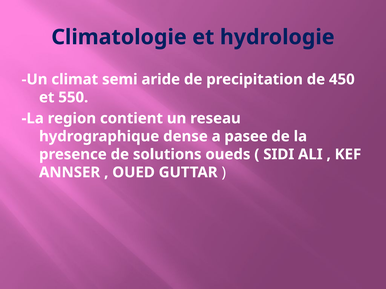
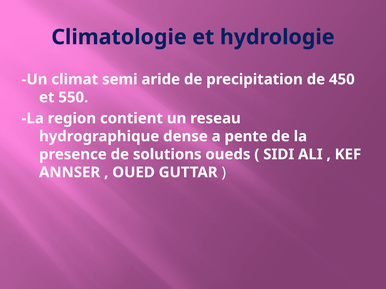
pasee: pasee -> pente
